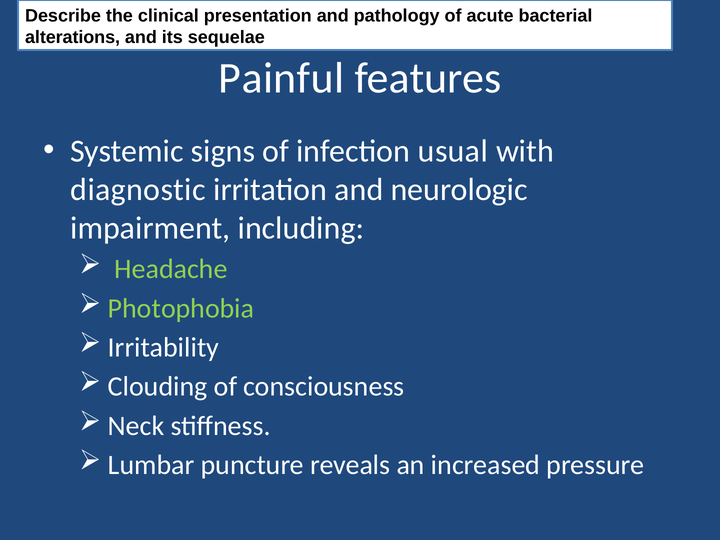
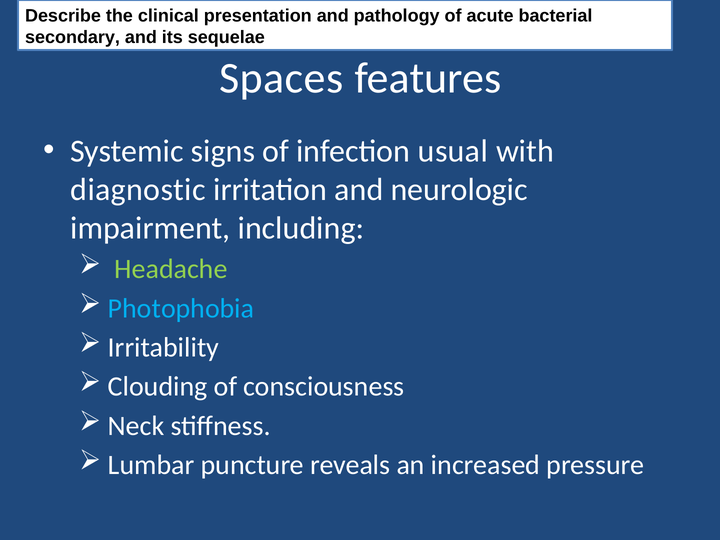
alterations: alterations -> secondary
Painful: Painful -> Spaces
Photophobia colour: light green -> light blue
